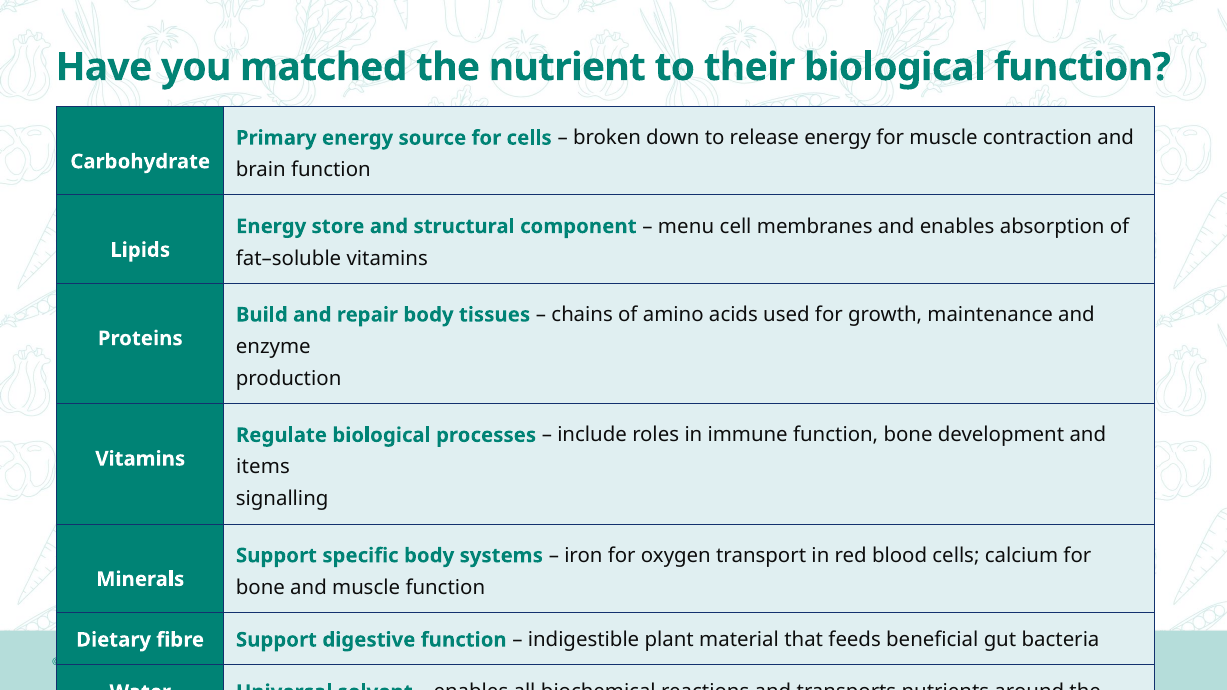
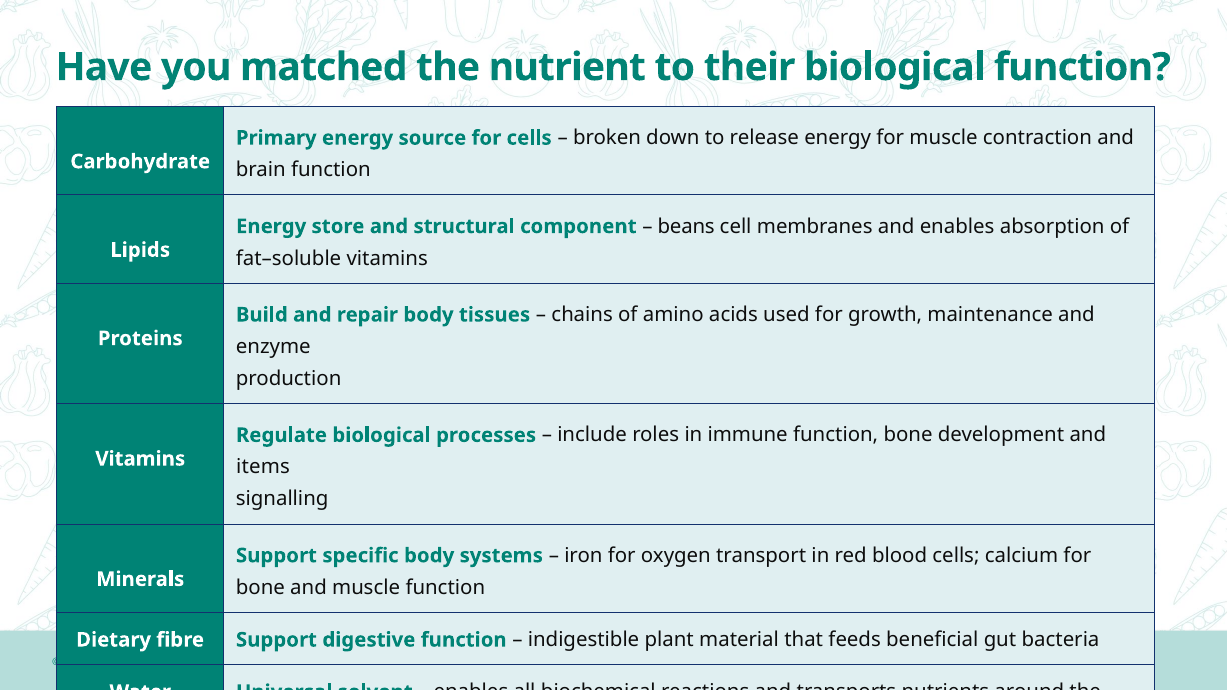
menu: menu -> beans
